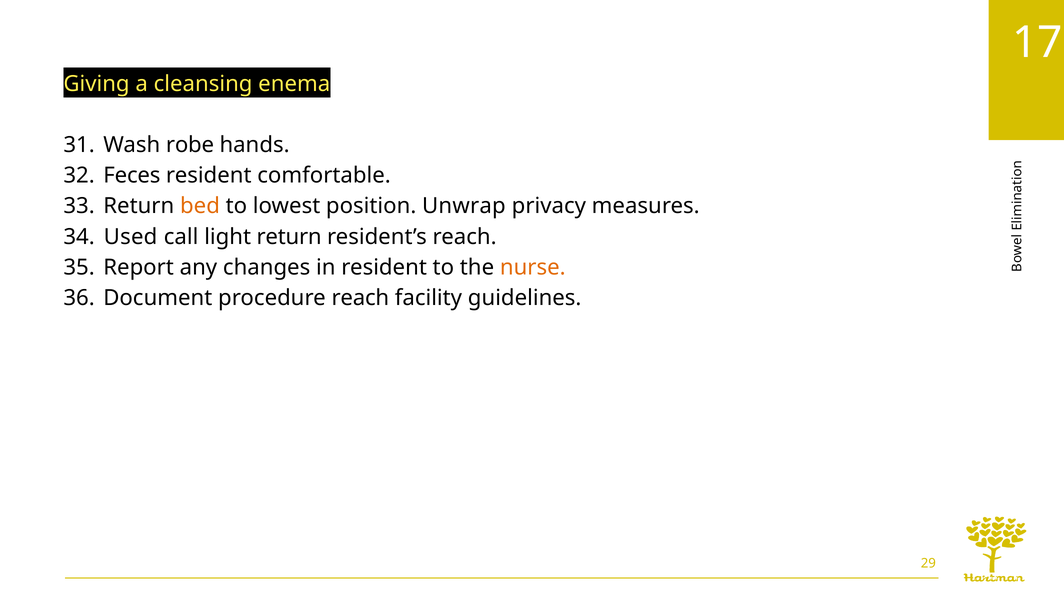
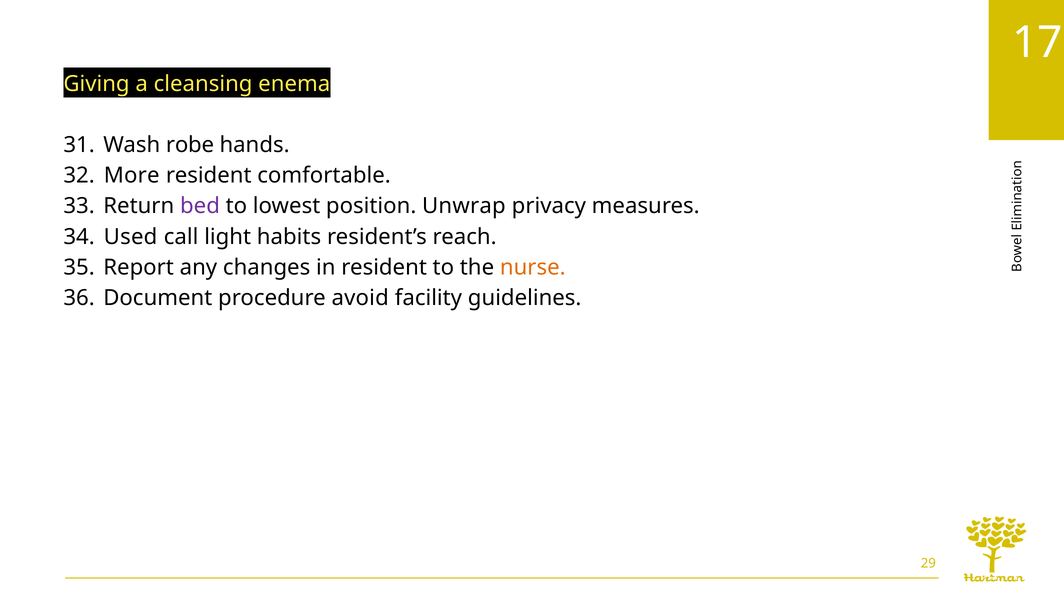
Feces: Feces -> More
bed colour: orange -> purple
light return: return -> habits
procedure reach: reach -> avoid
